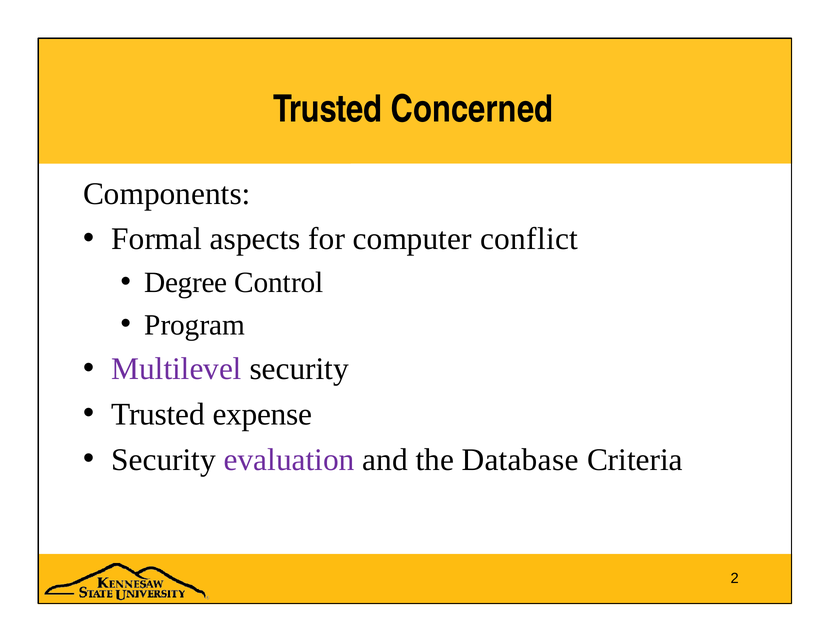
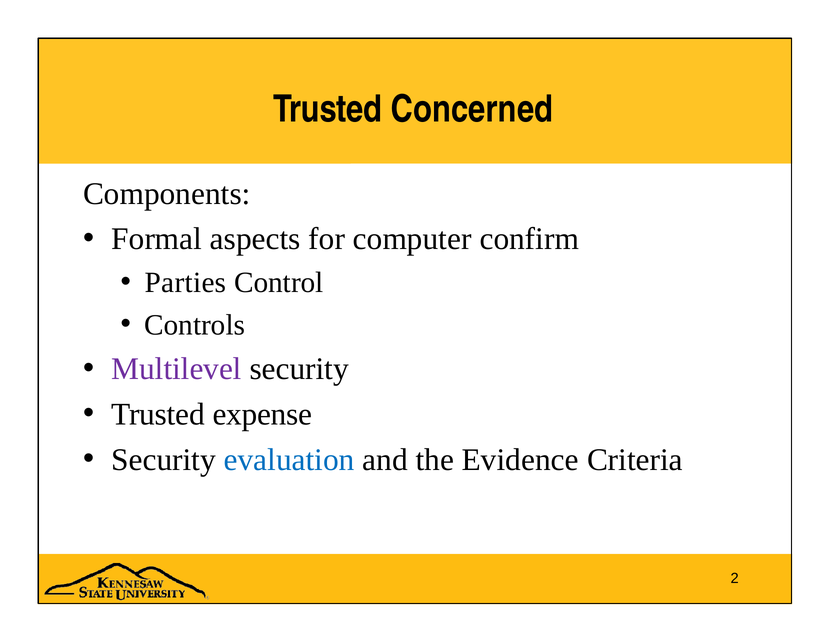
conflict: conflict -> confirm
Degree: Degree -> Parties
Program: Program -> Controls
evaluation colour: purple -> blue
Database: Database -> Evidence
